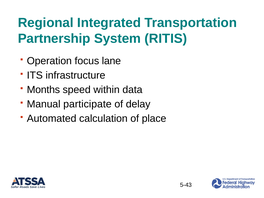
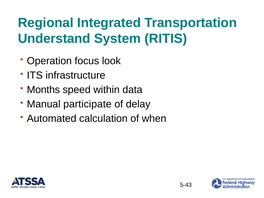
Partnership: Partnership -> Understand
lane: lane -> look
place: place -> when
